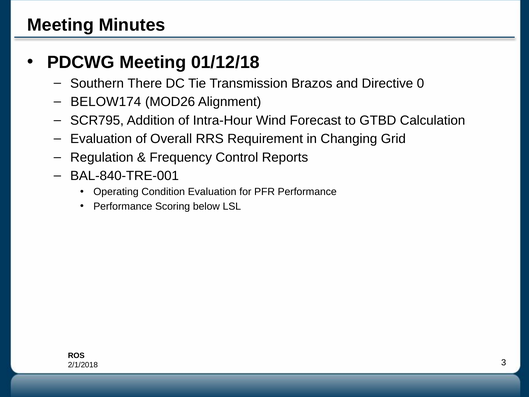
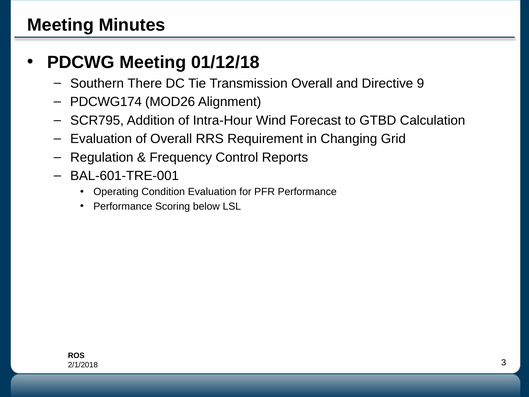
Transmission Brazos: Brazos -> Overall
0: 0 -> 9
BELOW174: BELOW174 -> PDCWG174
BAL-840-TRE-001: BAL-840-TRE-001 -> BAL-601-TRE-001
